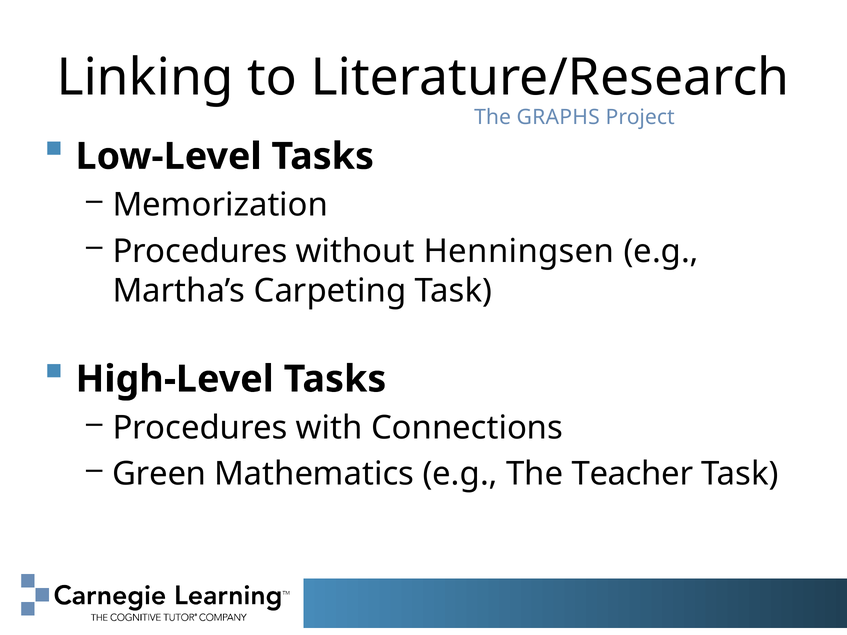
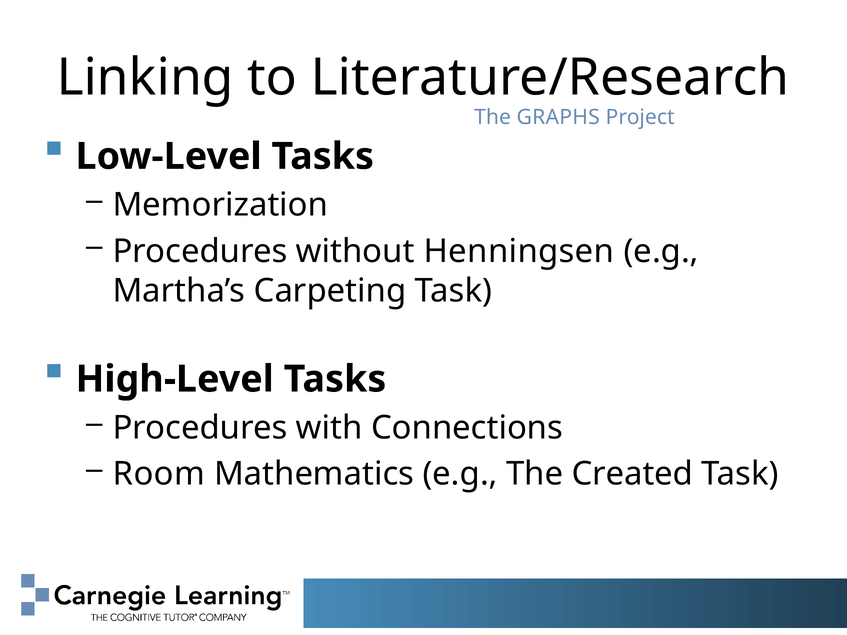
Green: Green -> Room
Teacher: Teacher -> Created
